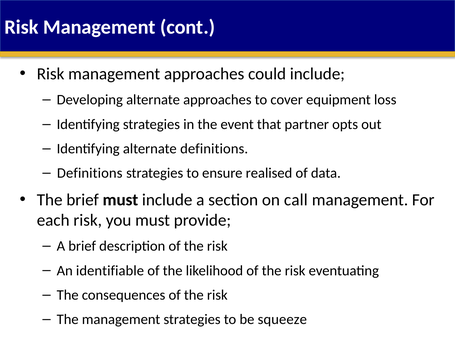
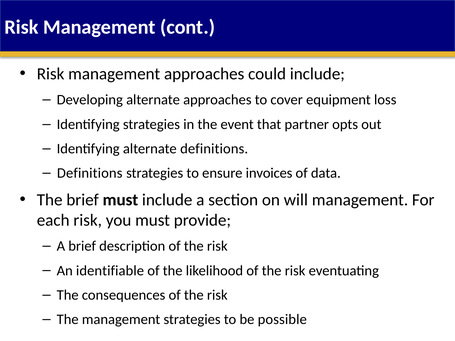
realised: realised -> invoices
call: call -> will
squeeze: squeeze -> possible
